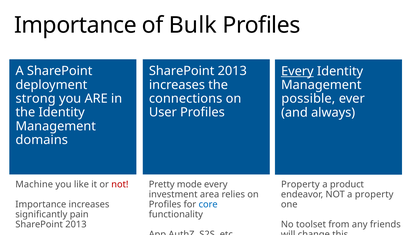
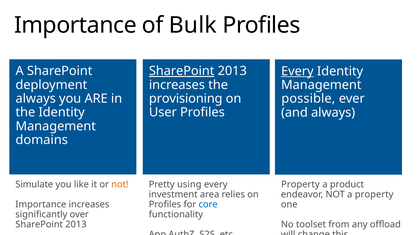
SharePoint at (182, 71) underline: none -> present
strong at (36, 99): strong -> always
connections: connections -> provisioning
Machine: Machine -> Simulate
not at (120, 184) colour: red -> orange
mode: mode -> using
pain: pain -> over
friends: friends -> offload
